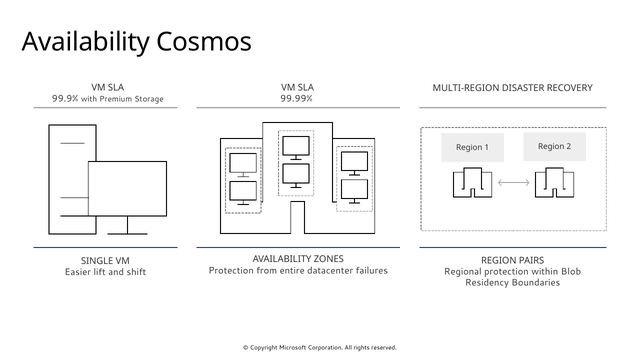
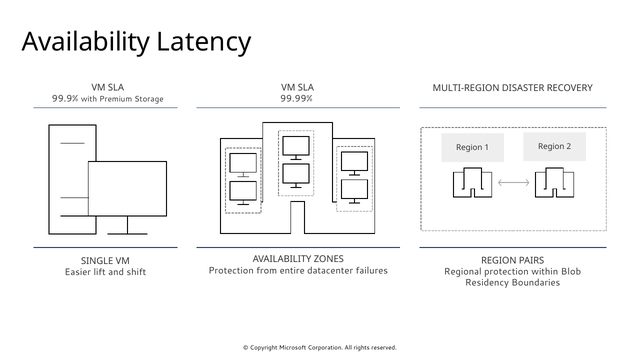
Cosmos: Cosmos -> Latency
